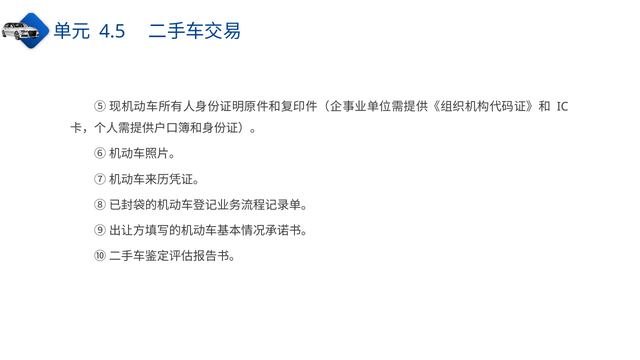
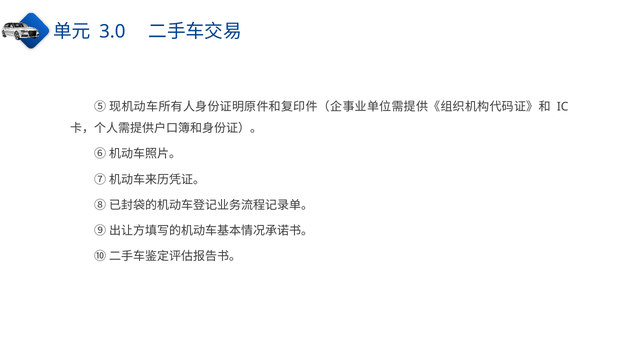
4.5: 4.5 -> 3.0
